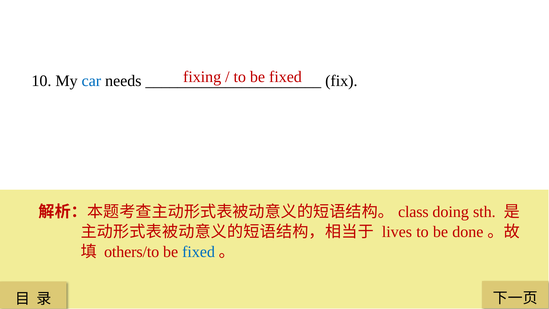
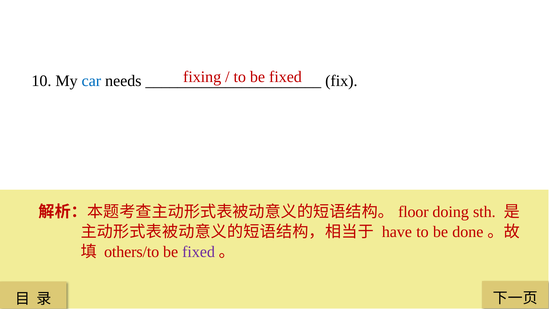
class: class -> floor
lives: lives -> have
fixed at (199, 252) colour: blue -> purple
